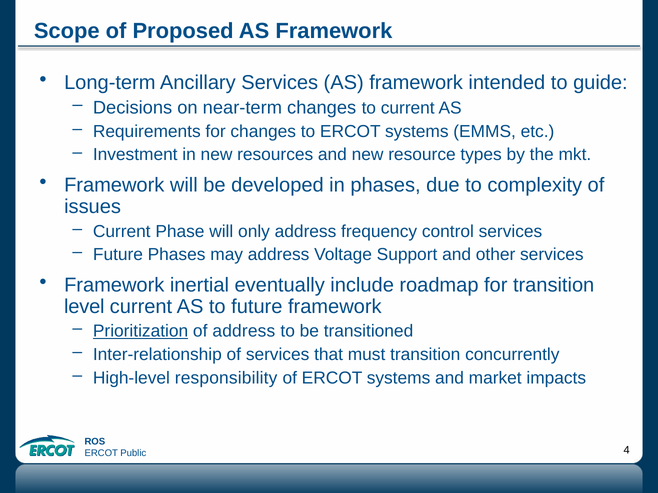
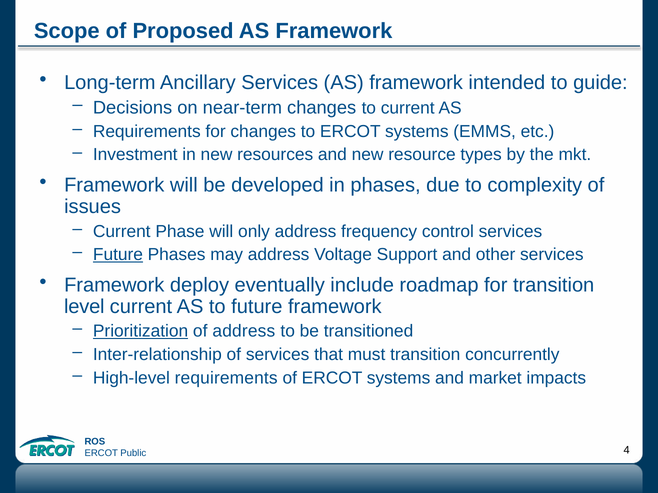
Future at (118, 255) underline: none -> present
inertial: inertial -> deploy
High-level responsibility: responsibility -> requirements
